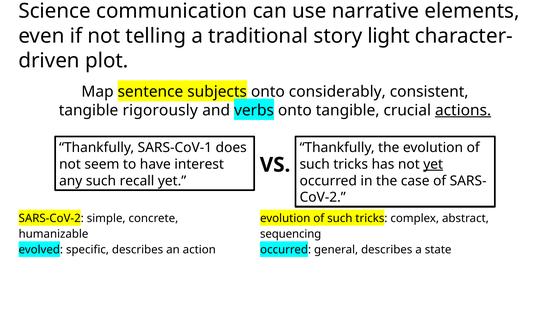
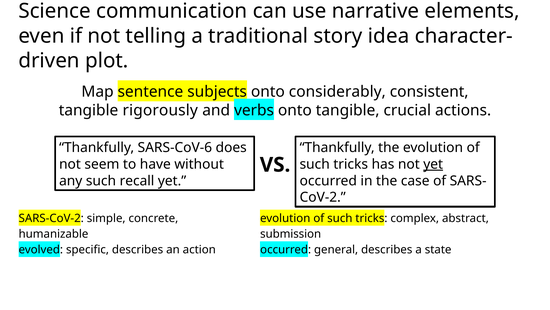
light: light -> idea
actions underline: present -> none
SARS-CoV-1: SARS-CoV-1 -> SARS-CoV-6
interest: interest -> without
sequencing: sequencing -> submission
